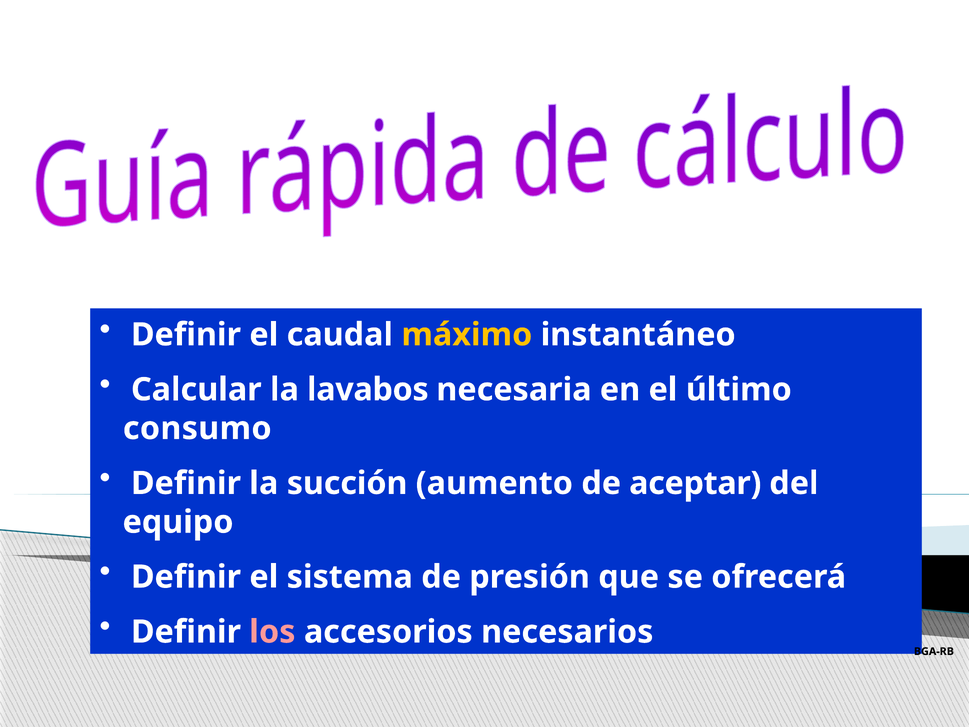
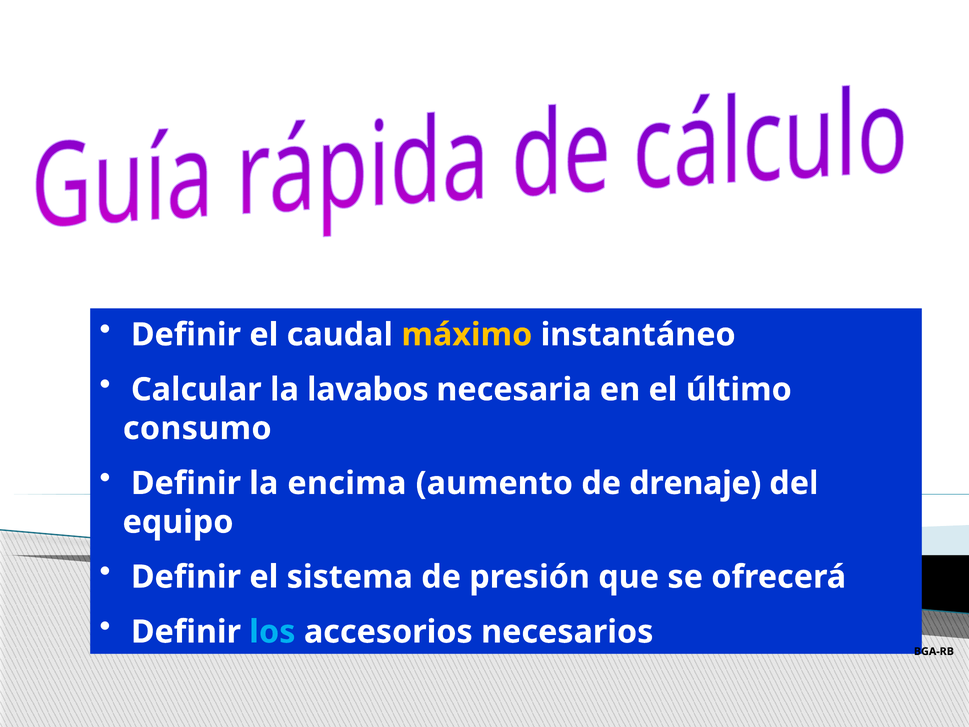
succión: succión -> encima
aceptar: aceptar -> drenaje
los colour: pink -> light blue
